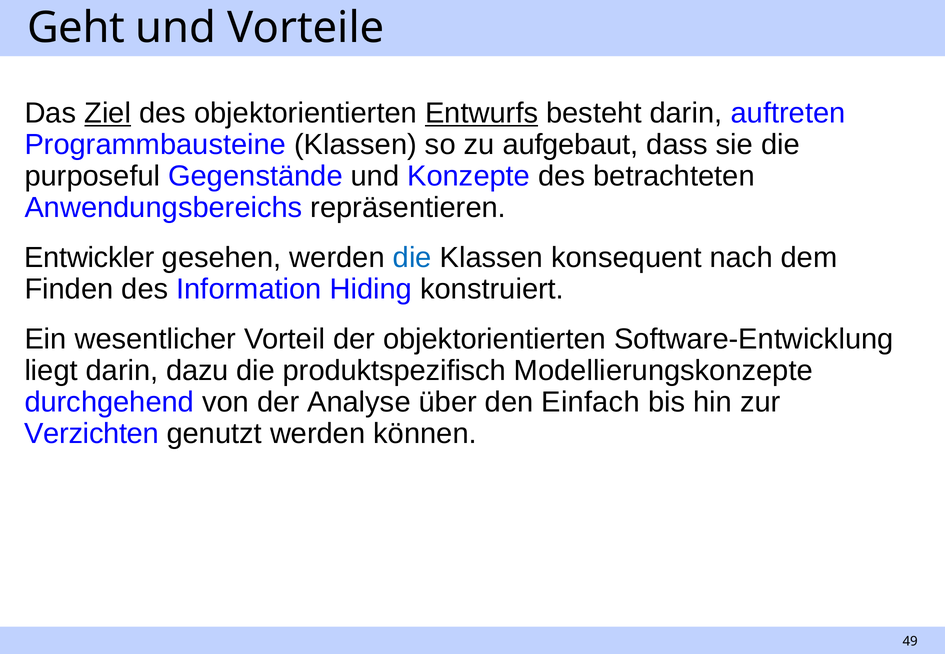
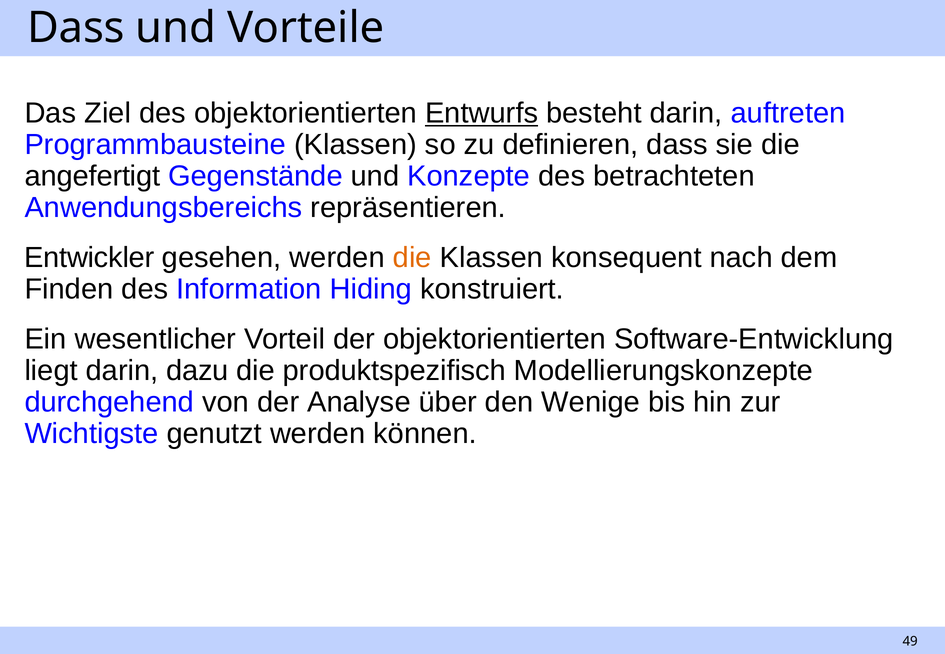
Geht at (76, 28): Geht -> Dass
Ziel underline: present -> none
aufgebaut: aufgebaut -> definieren
purposeful: purposeful -> angefertigt
die at (412, 258) colour: blue -> orange
Einfach: Einfach -> Wenige
Verzichten: Verzichten -> Wichtigste
